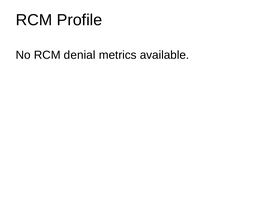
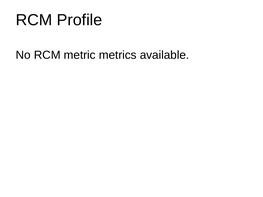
denial: denial -> metric
